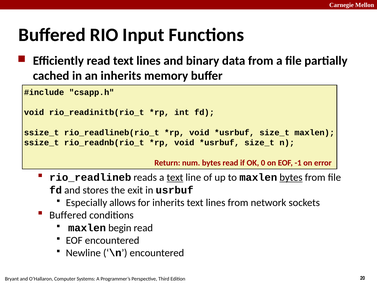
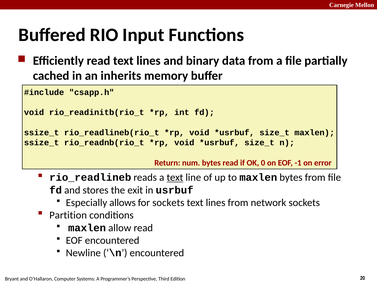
bytes at (291, 177) underline: present -> none
for inherits: inherits -> sockets
Buffered at (68, 215): Buffered -> Partition
begin: begin -> allow
